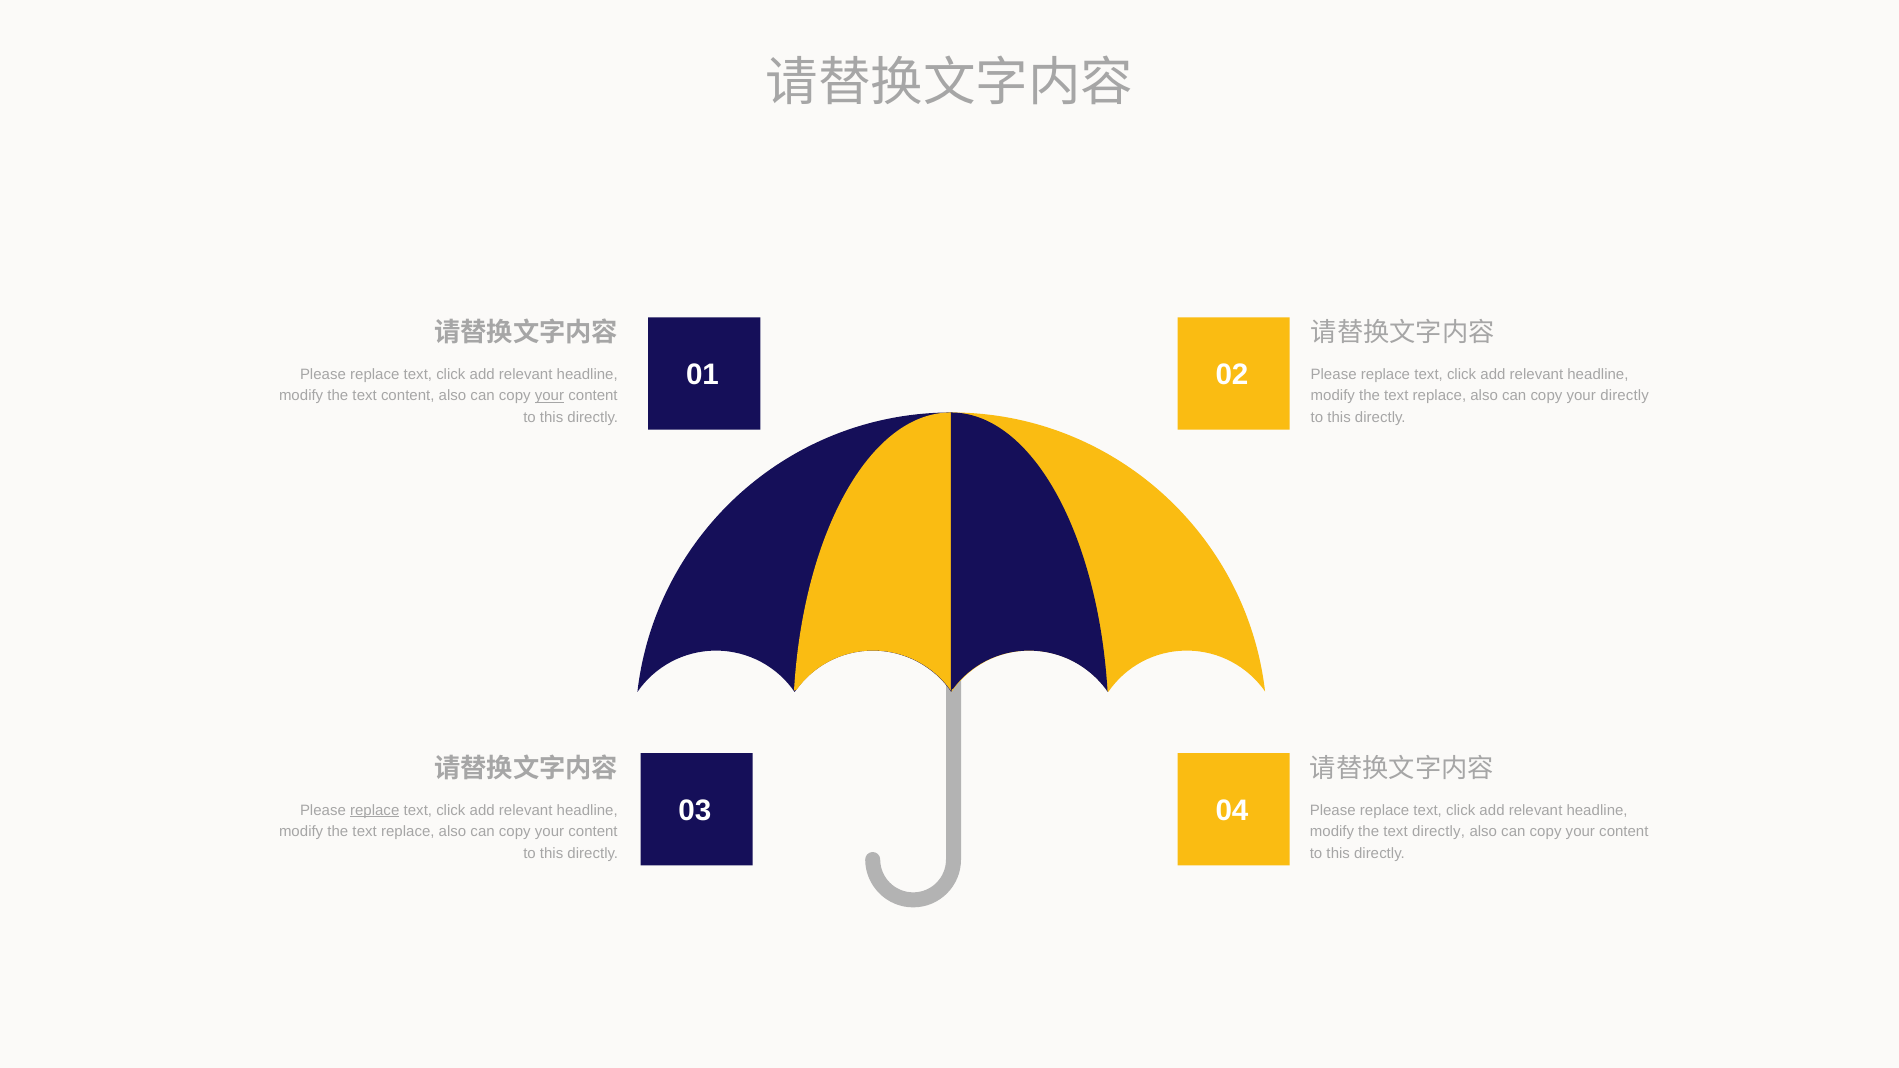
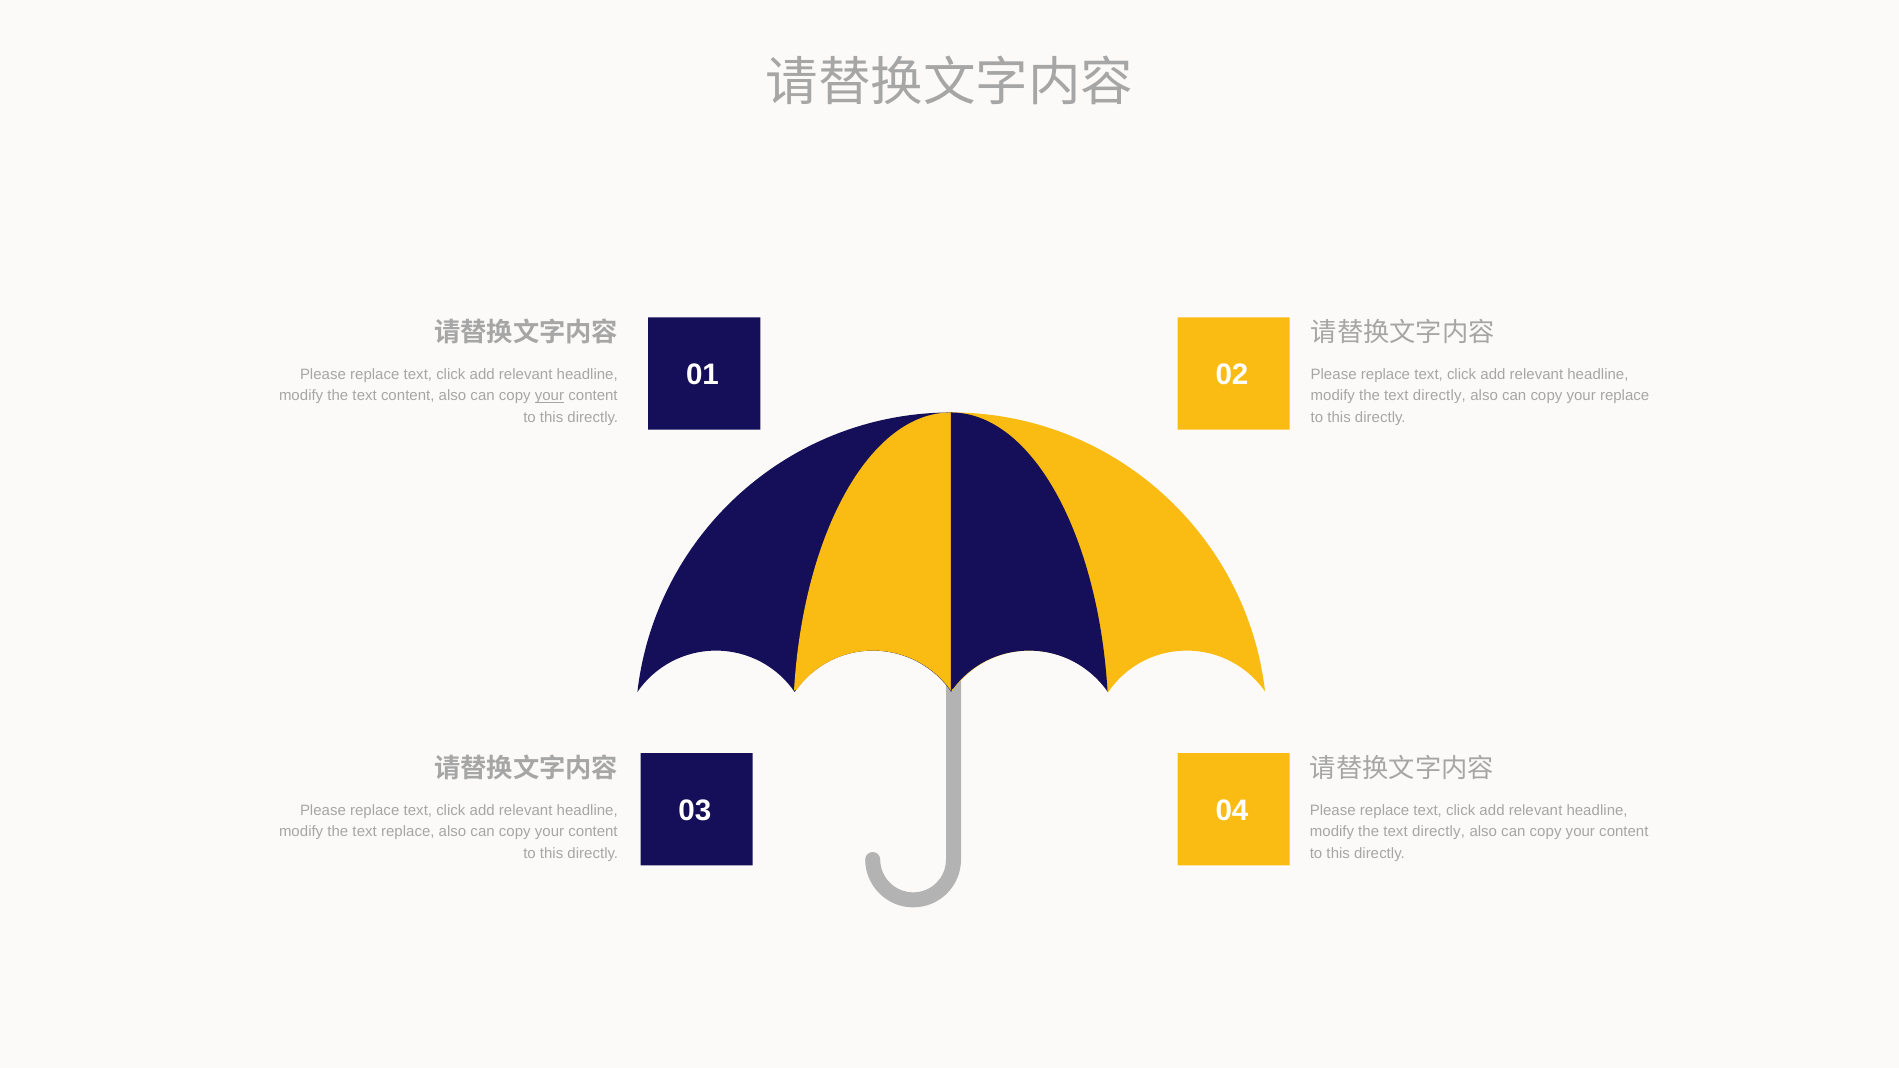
replace at (1439, 396): replace -> directly
your directly: directly -> replace
replace at (375, 810) underline: present -> none
